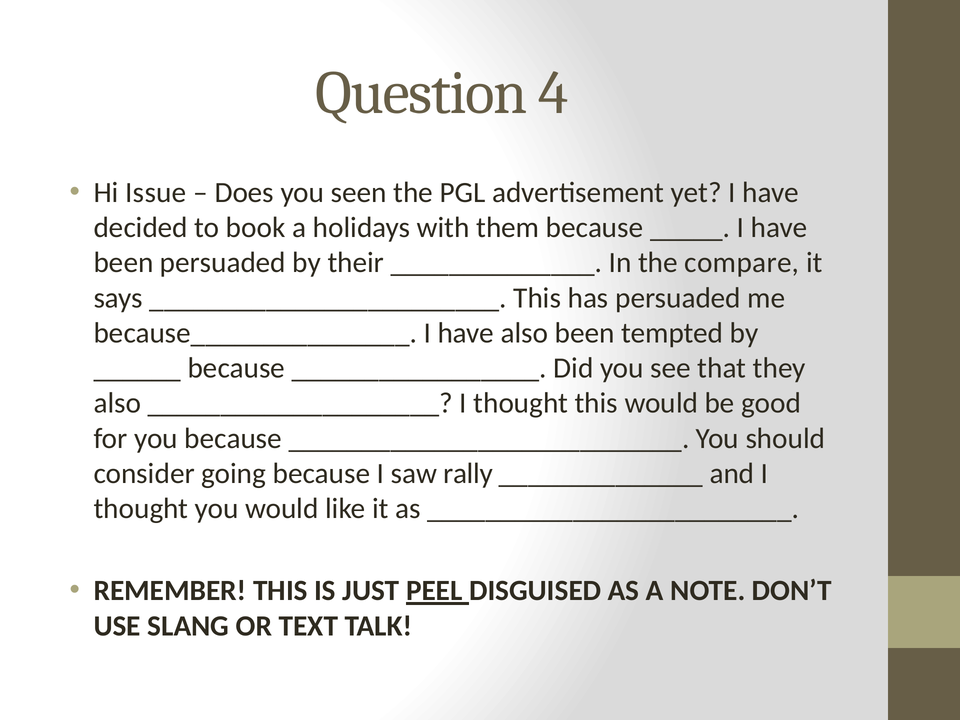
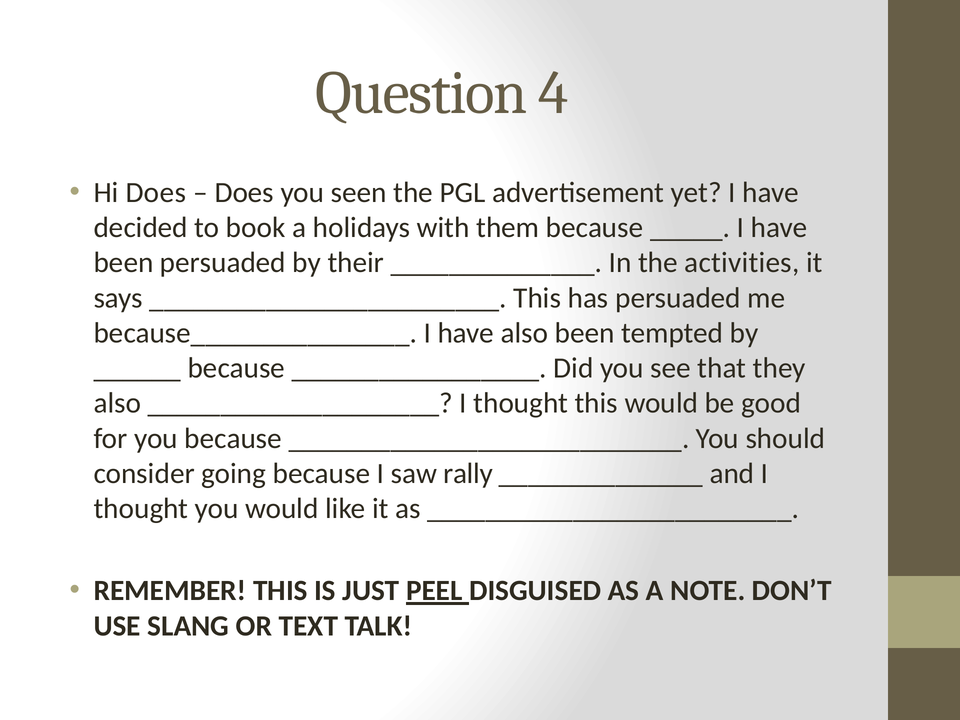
Hi Issue: Issue -> Does
compare: compare -> activities
